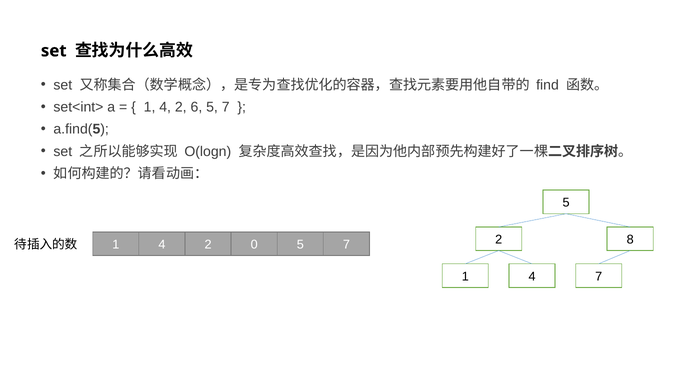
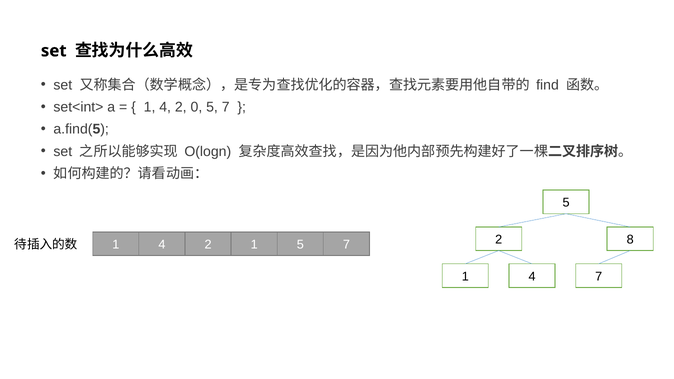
6: 6 -> 0
2 0: 0 -> 1
